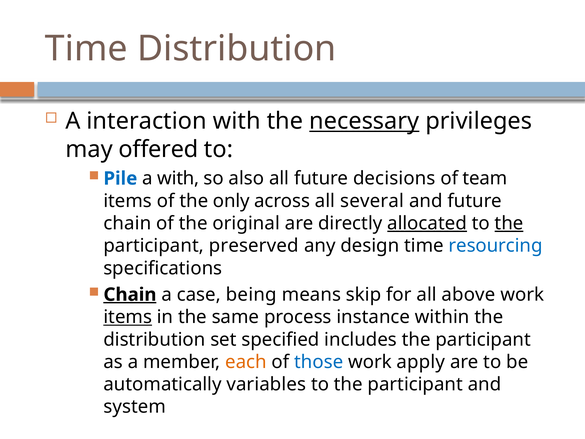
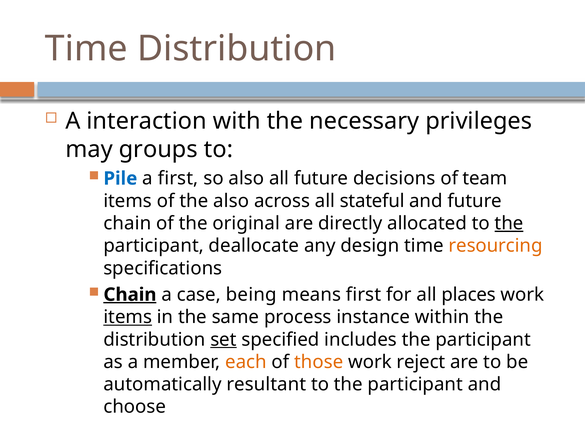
necessary underline: present -> none
offered: offered -> groups
a with: with -> first
the only: only -> also
several: several -> stateful
allocated underline: present -> none
preserved: preserved -> deallocate
resourcing colour: blue -> orange
means skip: skip -> first
above: above -> places
set underline: none -> present
those colour: blue -> orange
apply: apply -> reject
variables: variables -> resultant
system: system -> choose
